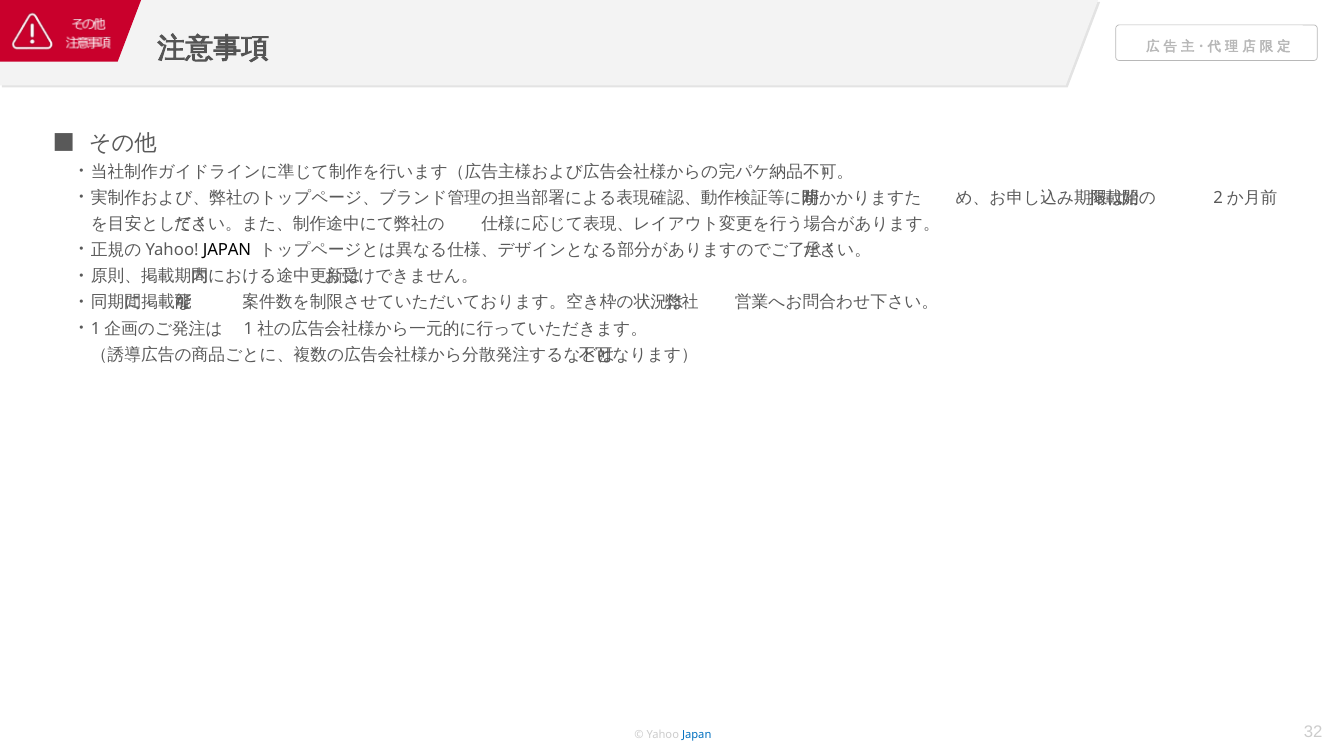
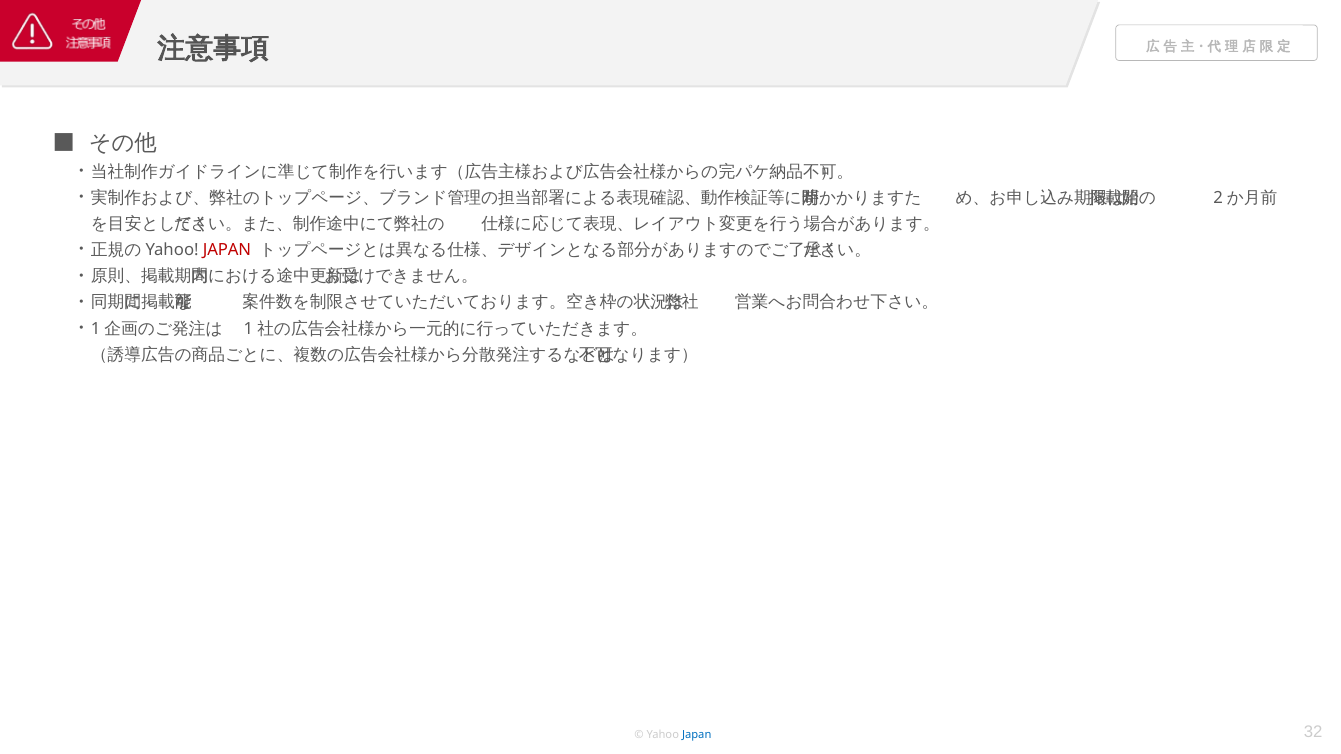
JAPAN at (227, 250) colour: black -> red
